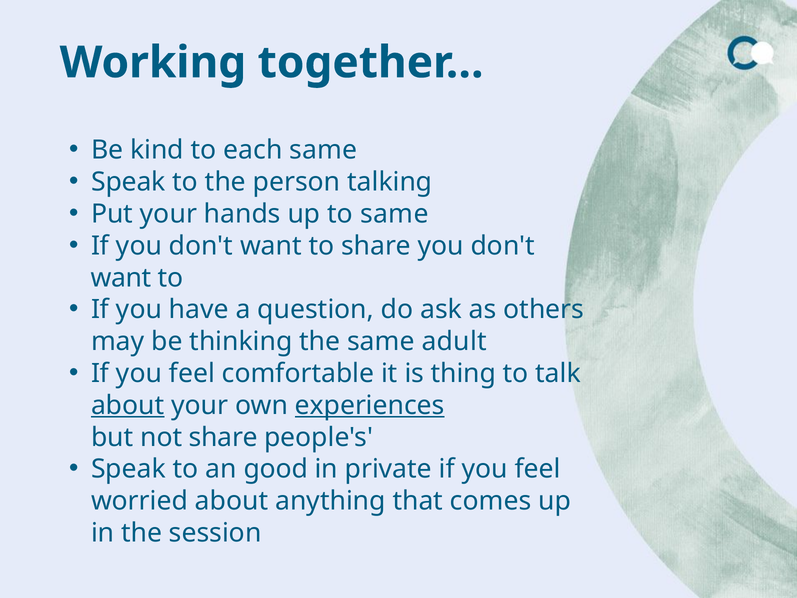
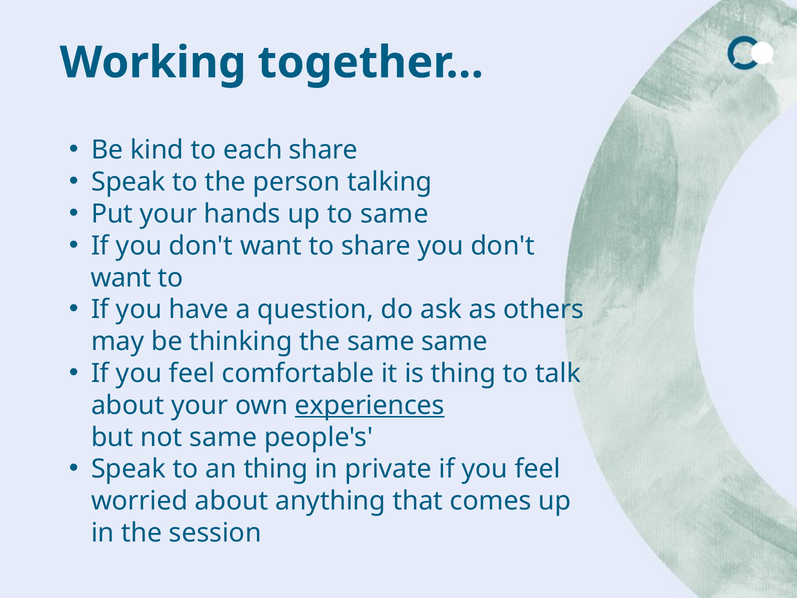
each same: same -> share
same adult: adult -> same
about at (128, 405) underline: present -> none
not share: share -> same
an good: good -> thing
